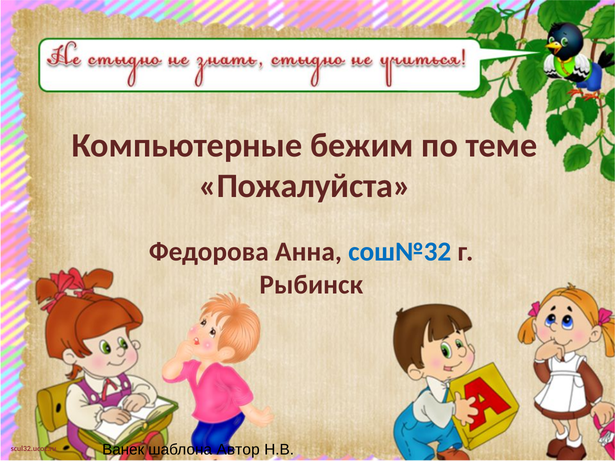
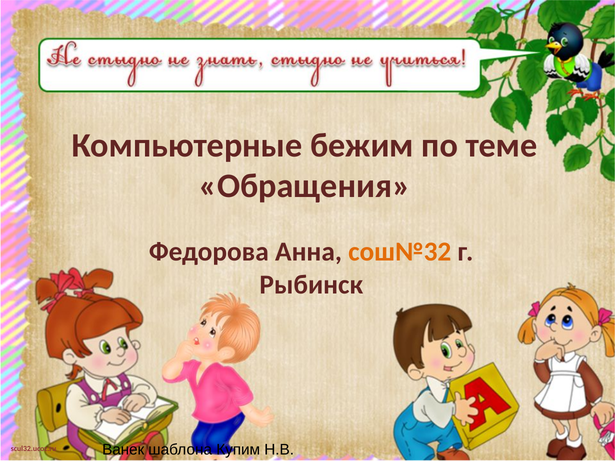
Пожалуйста: Пожалуйста -> Обращения
сош№32 colour: blue -> orange
Автор: Автор -> Купим
